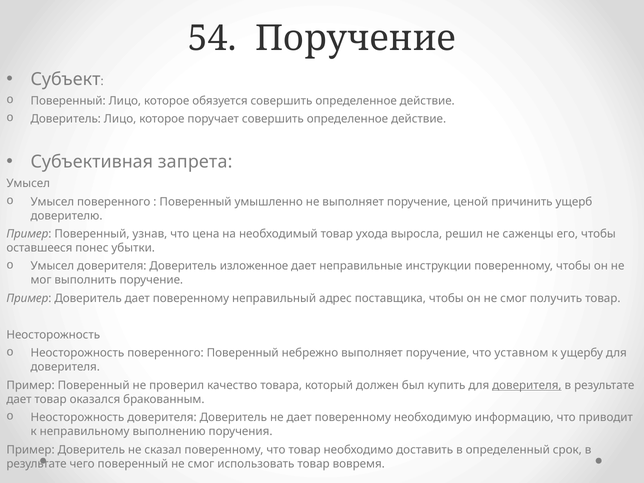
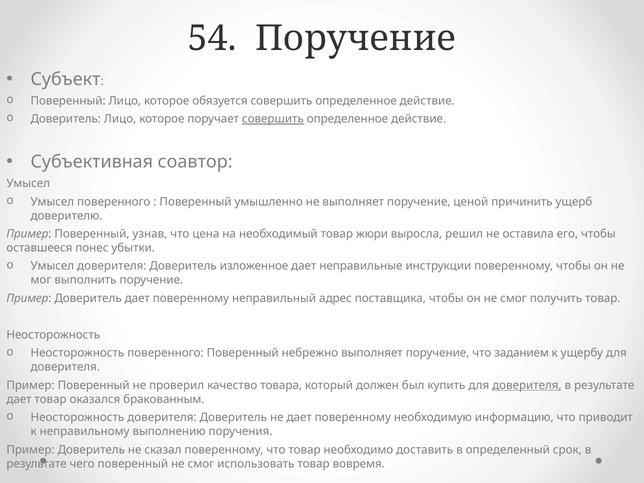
совершить at (273, 119) underline: none -> present
запрета: запрета -> соавтор
ухода: ухода -> жюри
саженцы: саженцы -> оставила
уставном: уставном -> заданием
